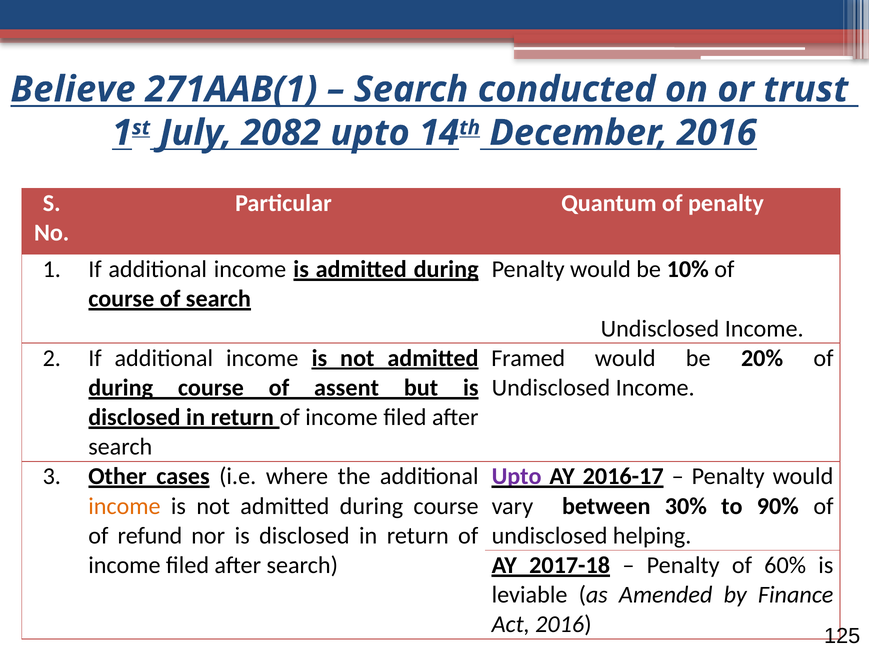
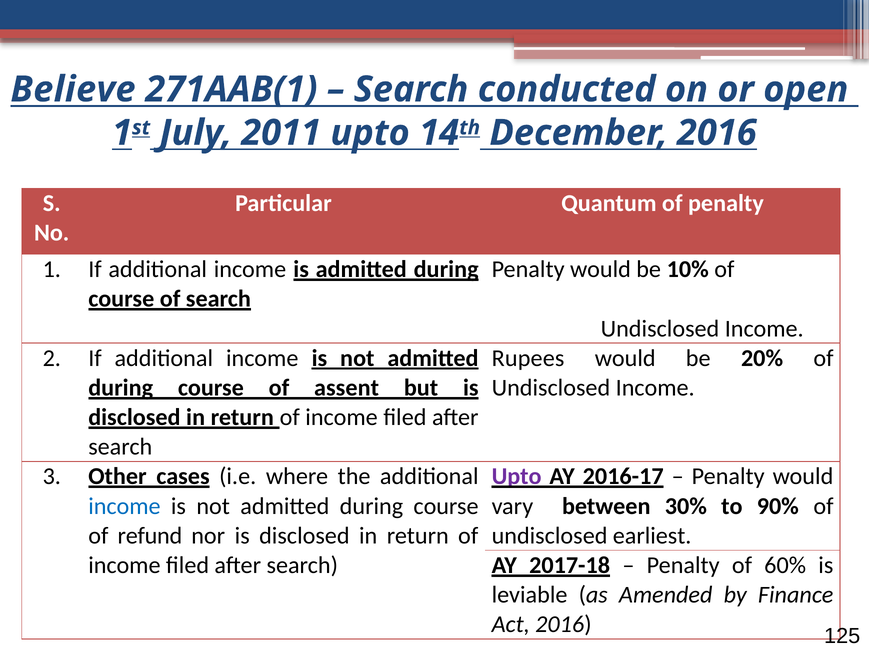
trust: trust -> open
2082: 2082 -> 2011
Framed: Framed -> Rupees
income at (124, 506) colour: orange -> blue
helping: helping -> earliest
